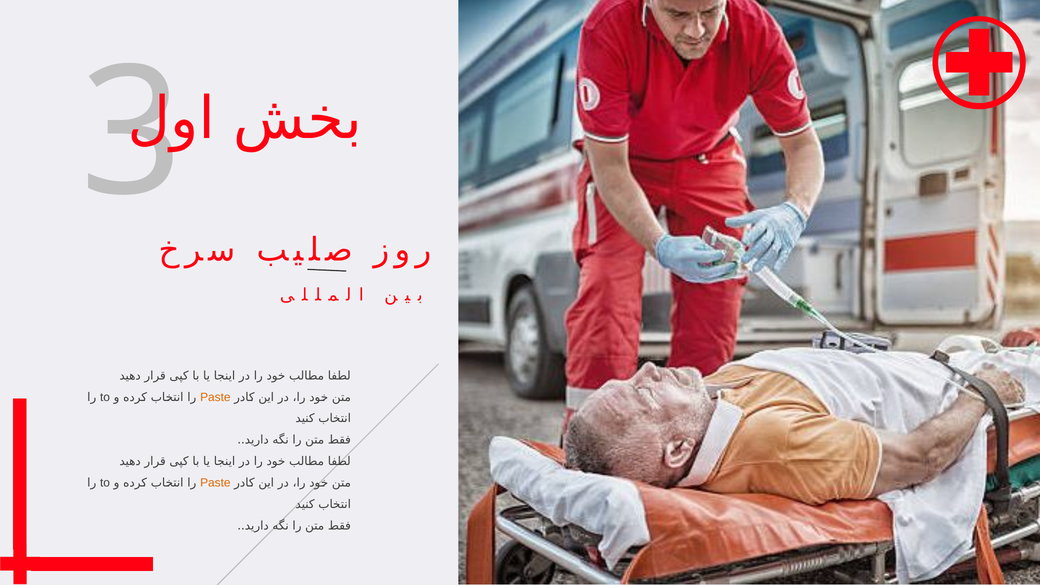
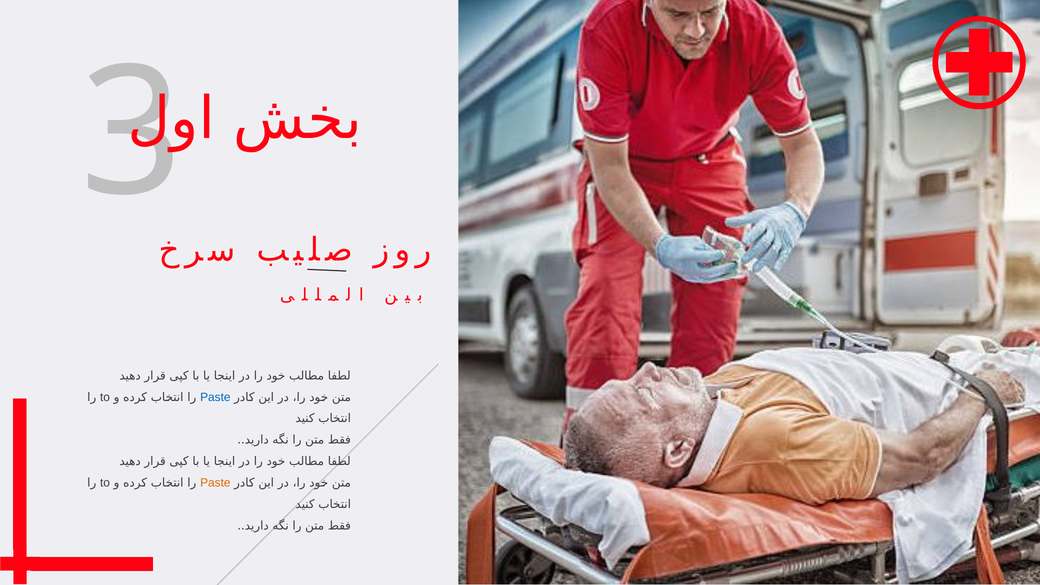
Paste at (215, 397) colour: orange -> blue
